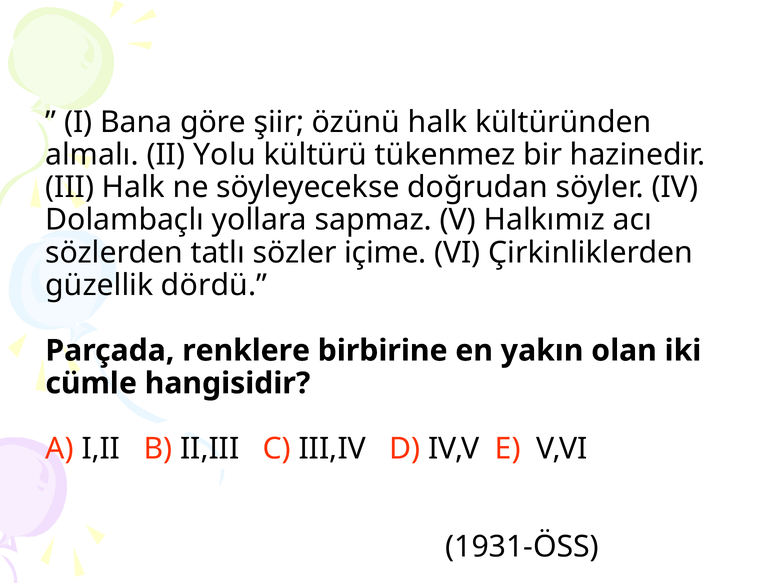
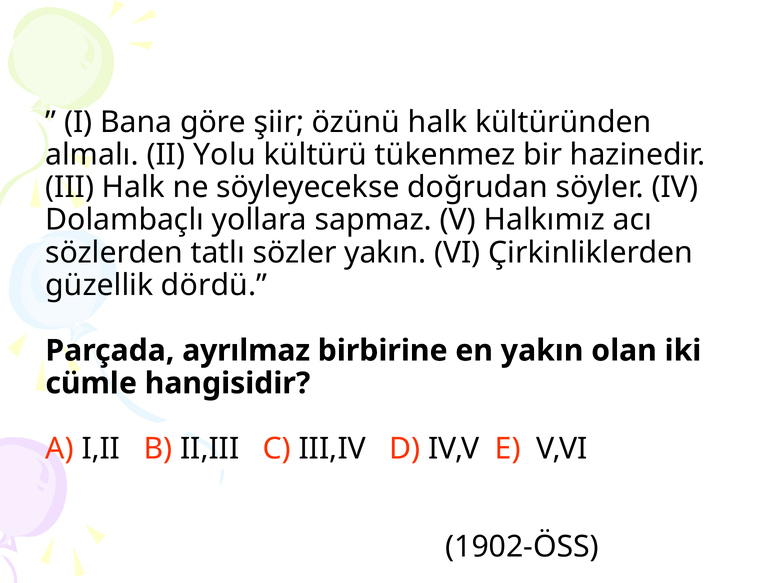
sözler içime: içime -> yakın
renklere: renklere -> ayrılmaz
1931-ÖSS: 1931-ÖSS -> 1902-ÖSS
